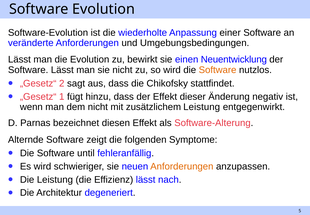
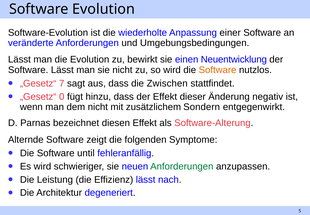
2: 2 -> 7
Chikofsky: Chikofsky -> Zwischen
1: 1 -> 0
zusätzlichem Leistung: Leistung -> Sondern
Anforderungen at (182, 166) colour: orange -> green
